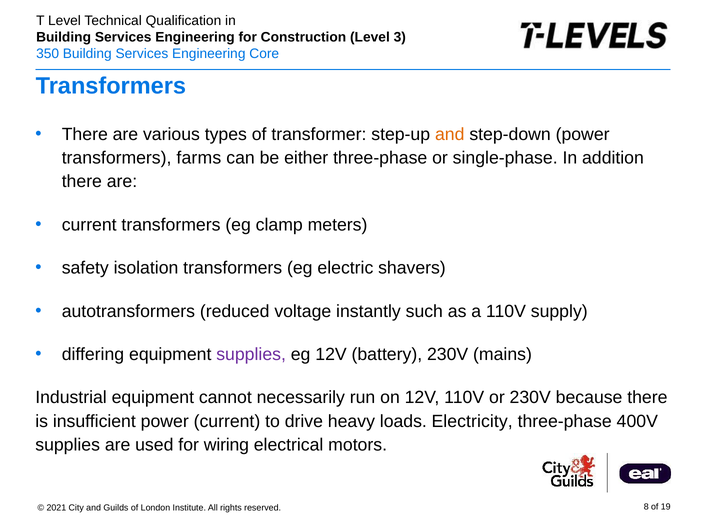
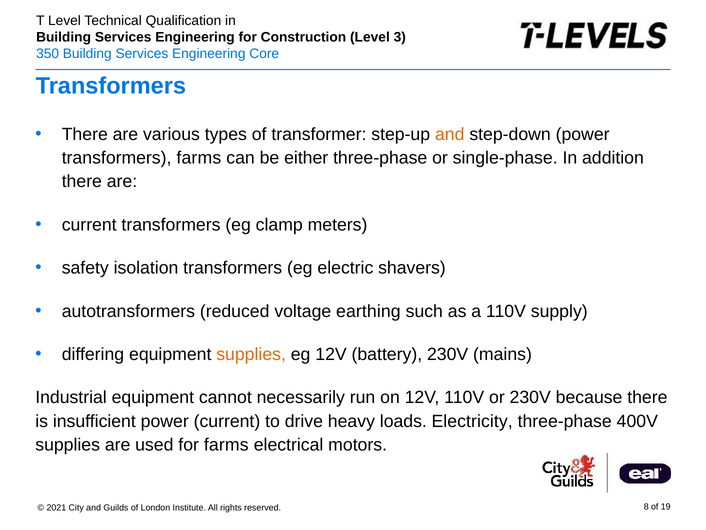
instantly: instantly -> earthing
supplies at (251, 354) colour: purple -> orange
for wiring: wiring -> farms
